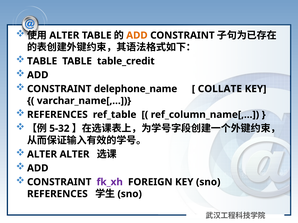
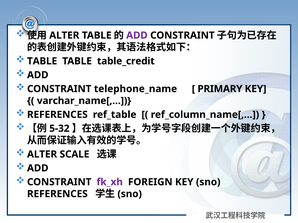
ADD at (137, 35) colour: orange -> purple
delephone_name: delephone_name -> telephone_name
COLLATE: COLLATE -> PRIMARY
ALTER ALTER: ALTER -> SCALE
